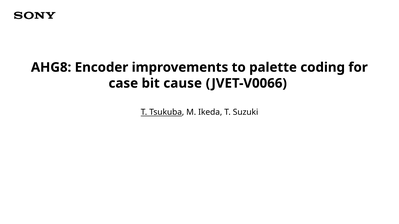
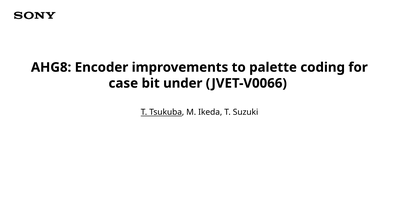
cause: cause -> under
